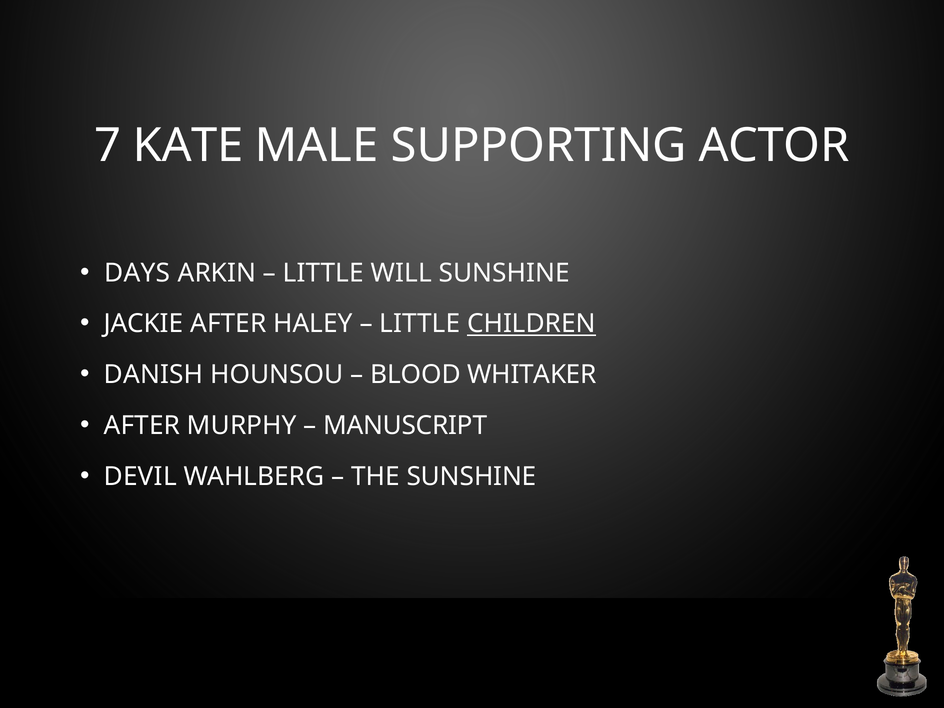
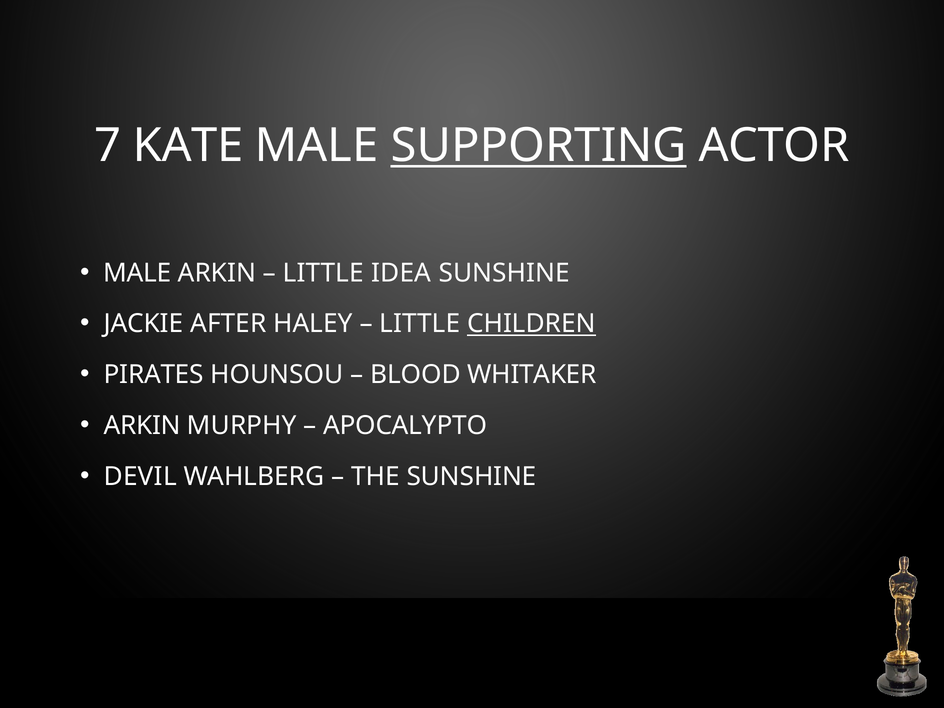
SUPPORTING underline: none -> present
DAYS at (137, 273): DAYS -> MALE
WILL: WILL -> IDEA
DANISH: DANISH -> PIRATES
AFTER at (142, 426): AFTER -> ARKIN
MANUSCRIPT: MANUSCRIPT -> APOCALYPTO
